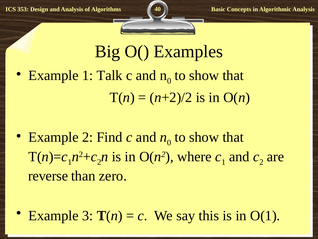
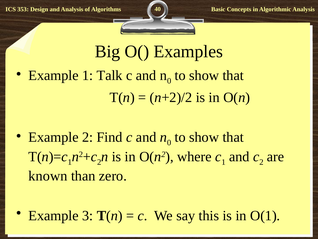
reverse: reverse -> known
